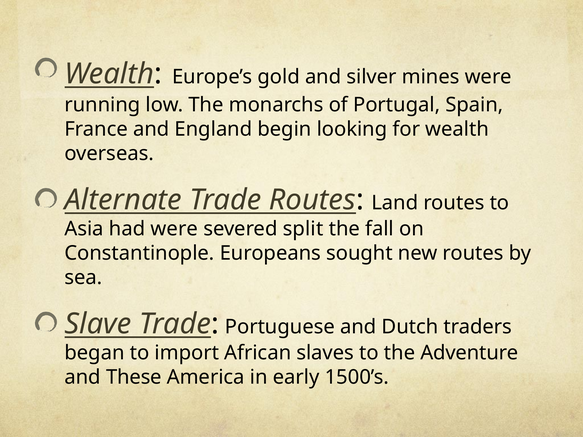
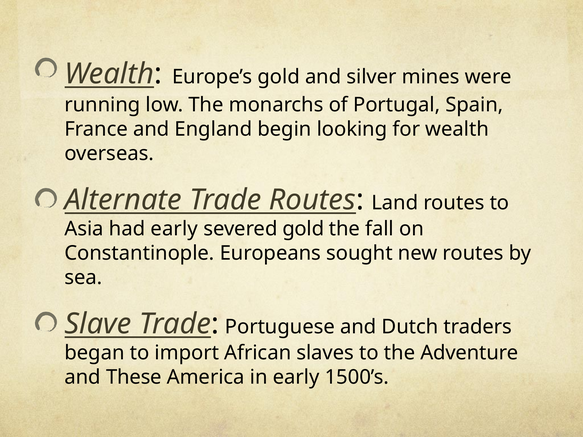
had were: were -> early
severed split: split -> gold
